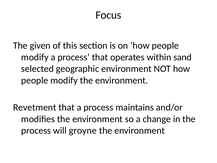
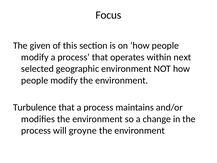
sand: sand -> next
Revetment: Revetment -> Turbulence
